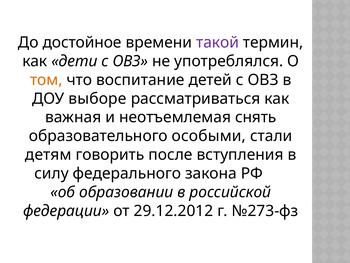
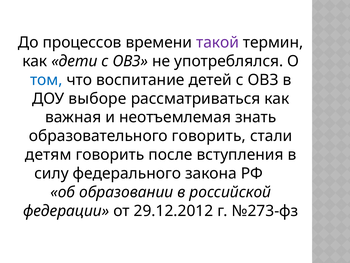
достойное: достойное -> процессов
том colour: orange -> blue
снять: снять -> знать
образовательного особыми: особыми -> говорить
